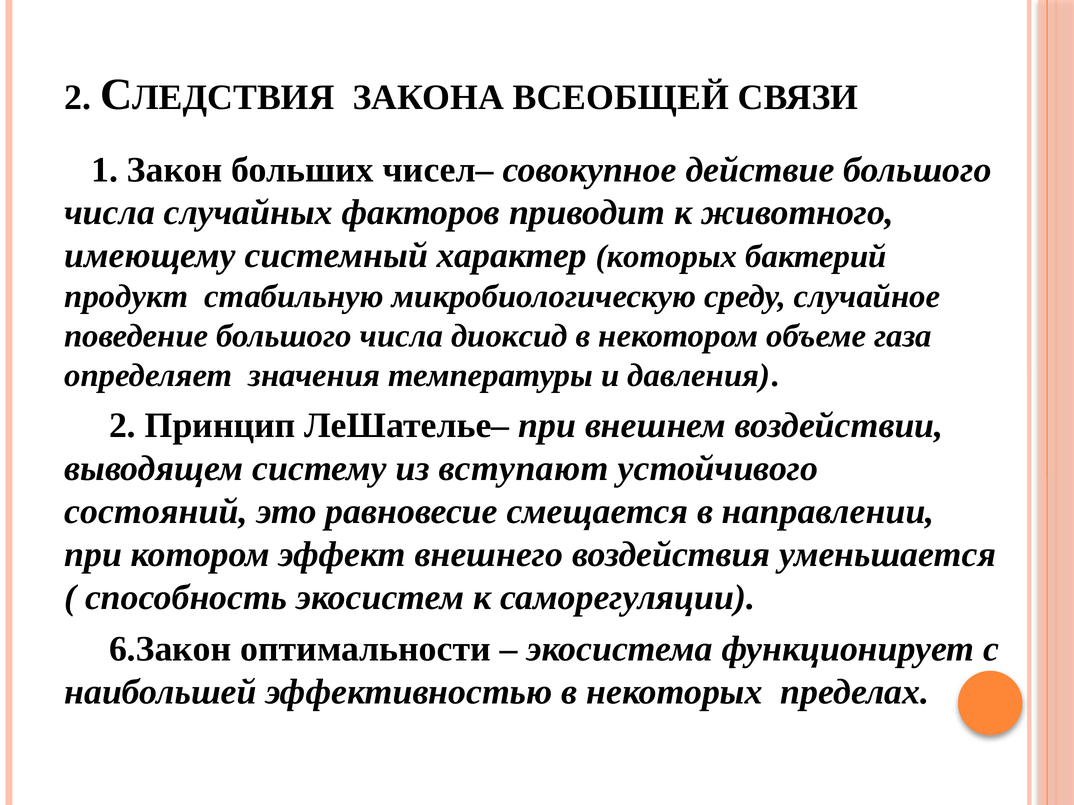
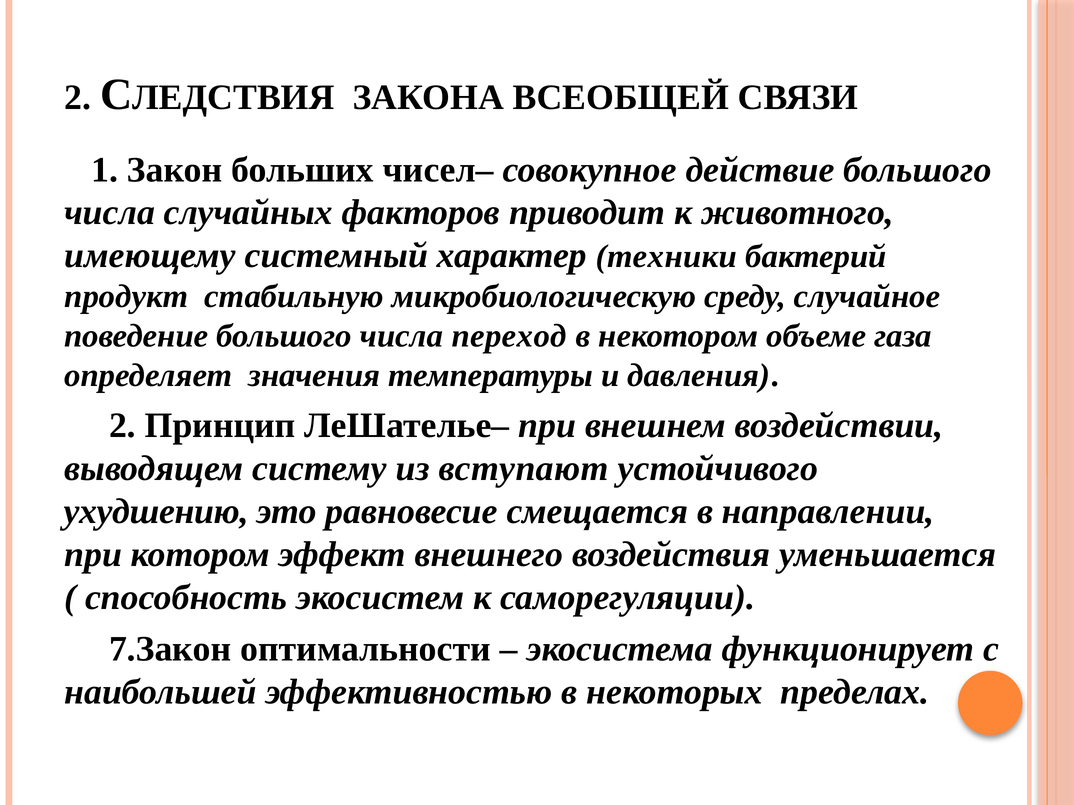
которых: которых -> техники
диоксид: диоксид -> переход
состояний: состояний -> ухудшению
6.Закон: 6.Закон -> 7.Закон
